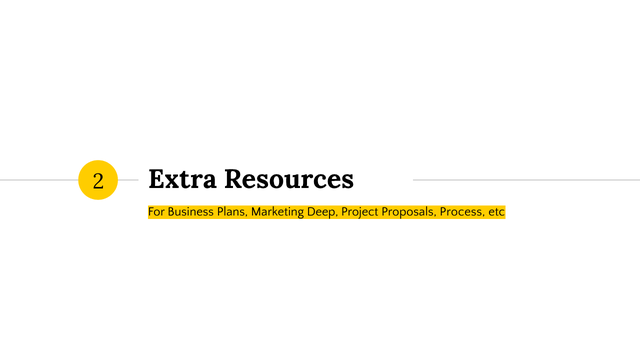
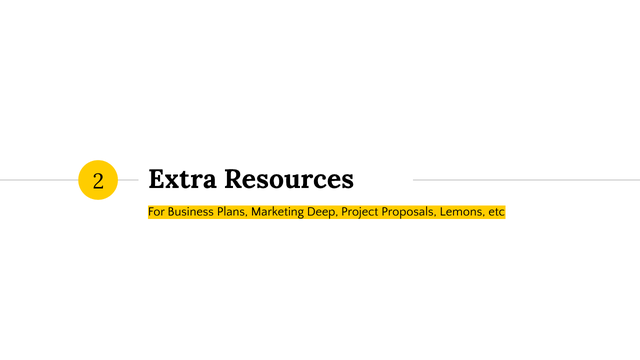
Process: Process -> Lemons
